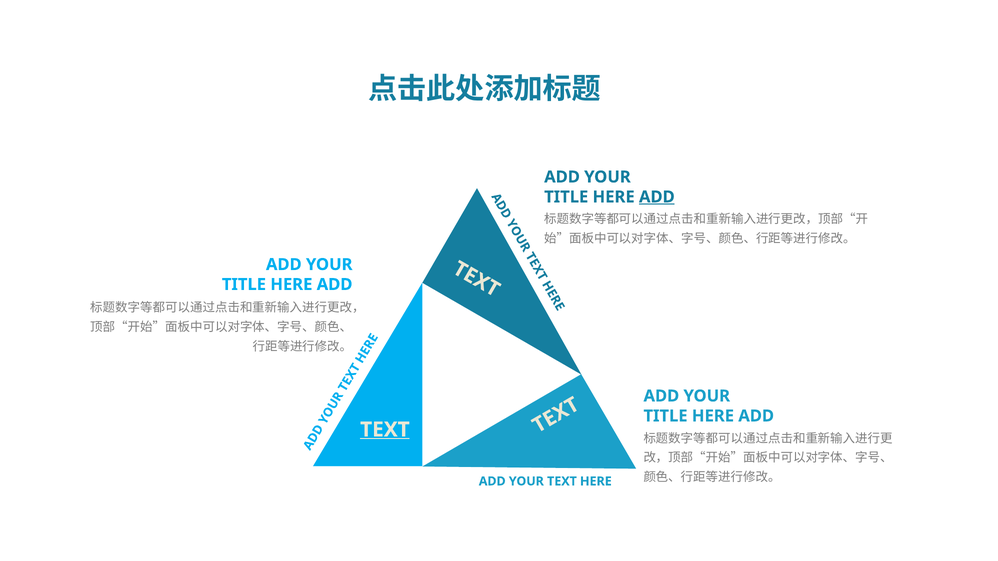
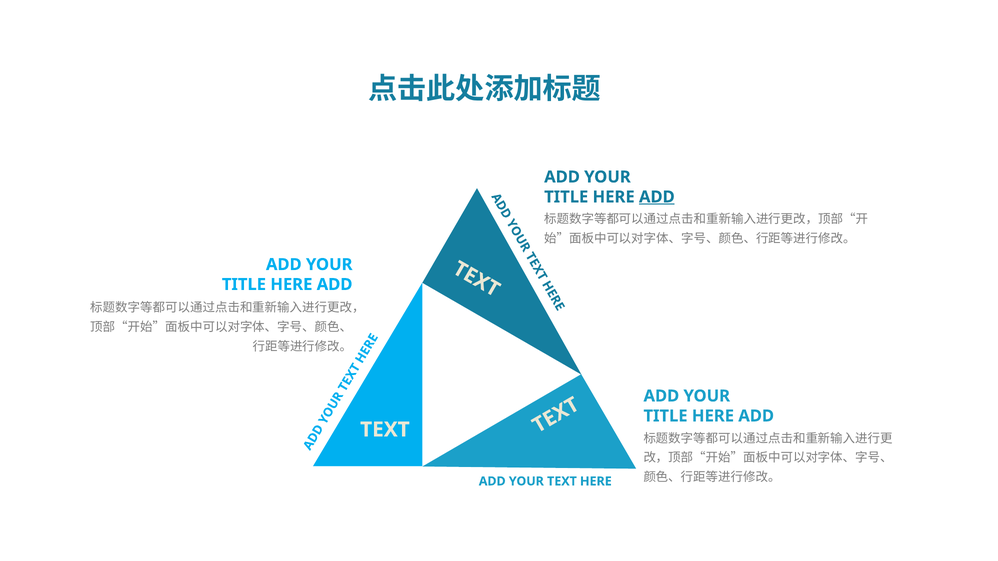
TEXT at (385, 430) underline: present -> none
